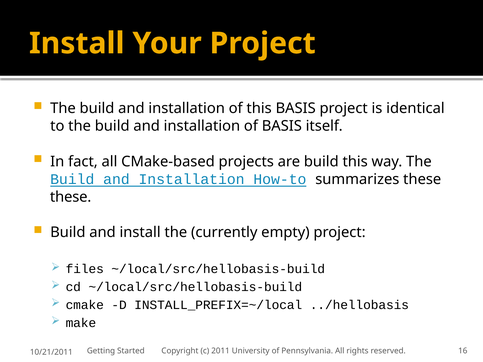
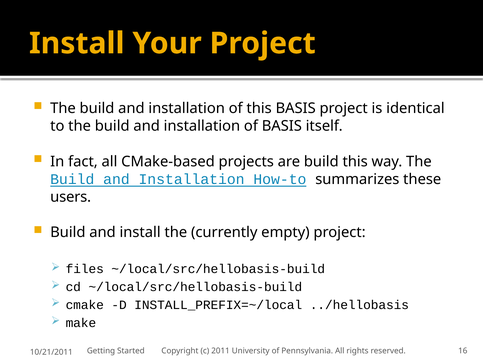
these at (71, 197): these -> users
